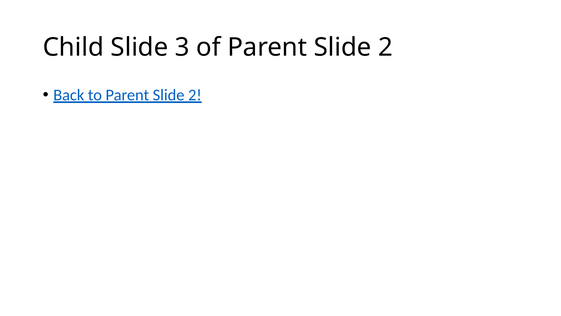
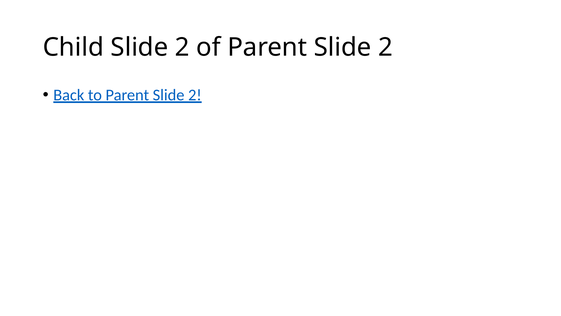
Child Slide 3: 3 -> 2
